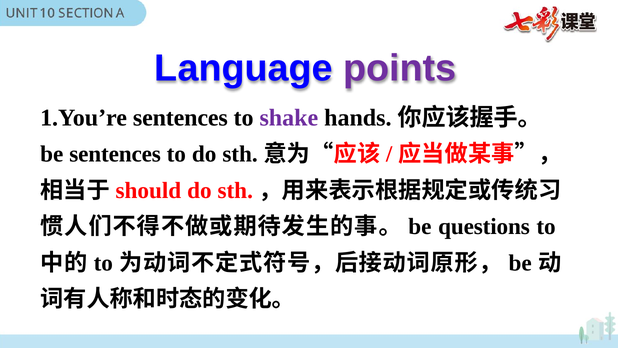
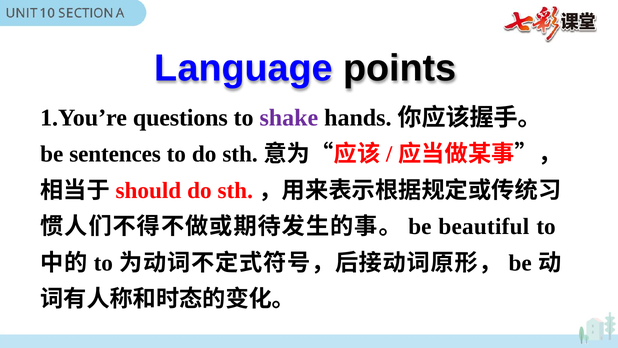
points colour: purple -> black
1.You’re sentences: sentences -> questions
questions: questions -> beautiful
